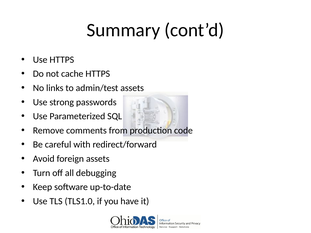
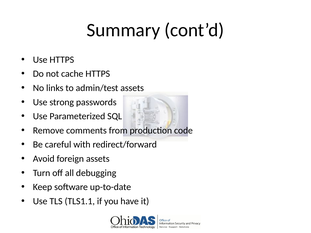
TLS1.0: TLS1.0 -> TLS1.1
